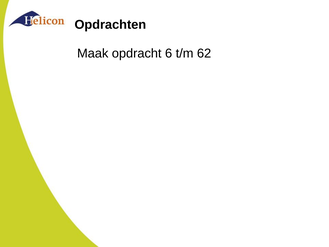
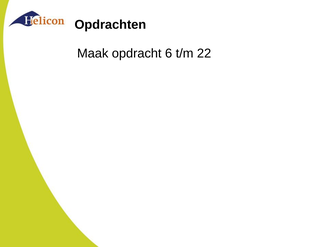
62: 62 -> 22
